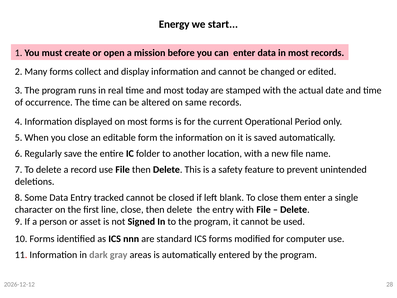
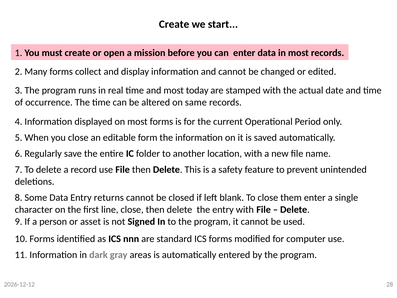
Energy at (174, 24): Energy -> Create
tracked: tracked -> returns
